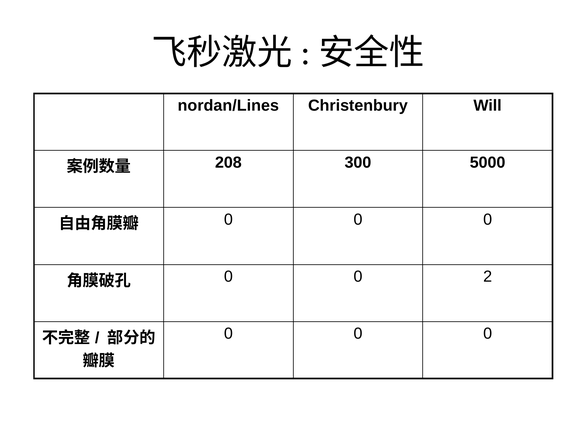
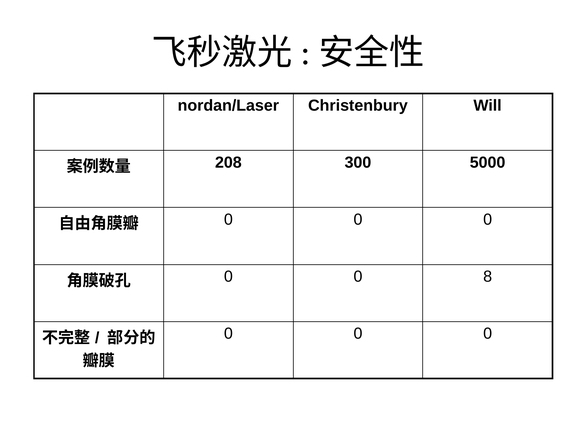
nordan/Lines: nordan/Lines -> nordan/Laser
2: 2 -> 8
